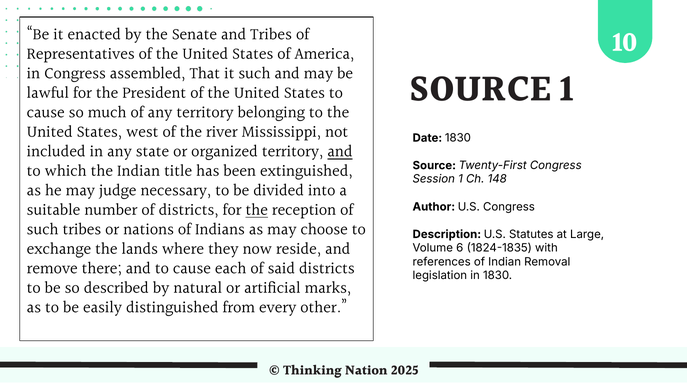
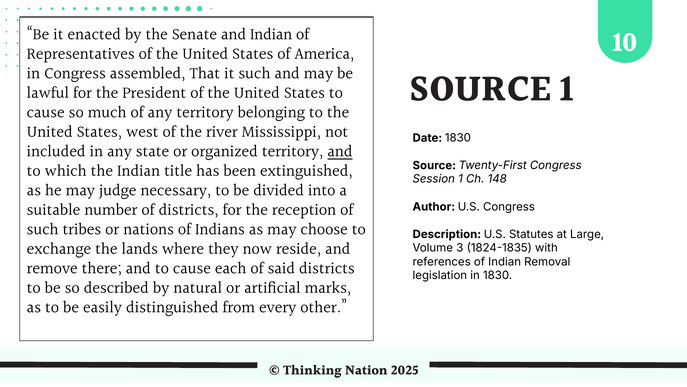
and Tribes: Tribes -> Indian
the at (257, 210) underline: present -> none
6: 6 -> 3
